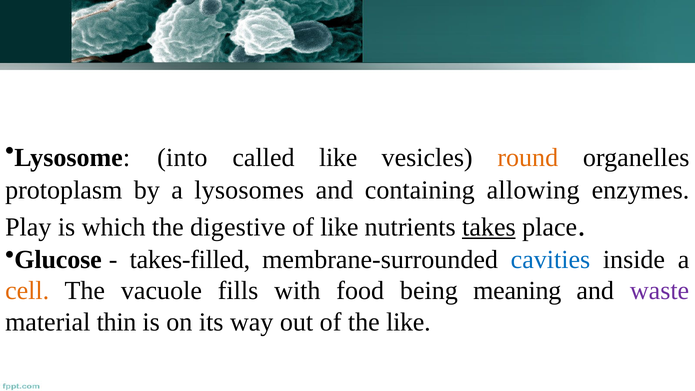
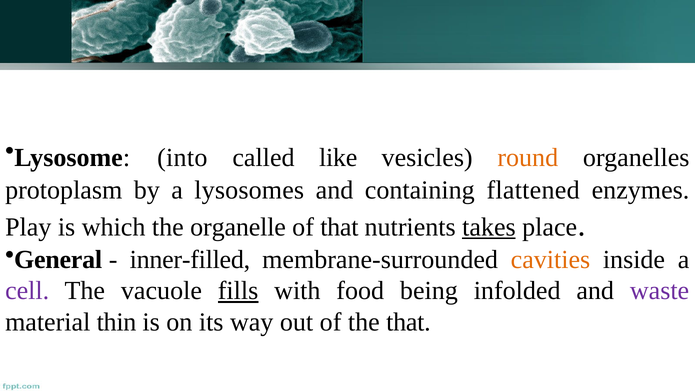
allowing: allowing -> flattened
digestive: digestive -> organelle
of like: like -> that
Glucose: Glucose -> General
takes-filled: takes-filled -> inner-filled
cavities colour: blue -> orange
cell colour: orange -> purple
fills underline: none -> present
meaning: meaning -> infolded
the like: like -> that
